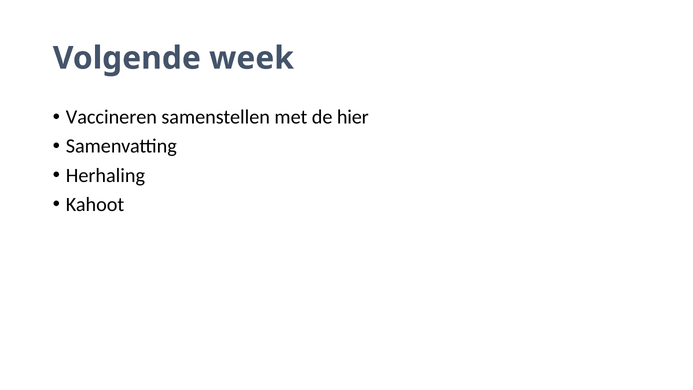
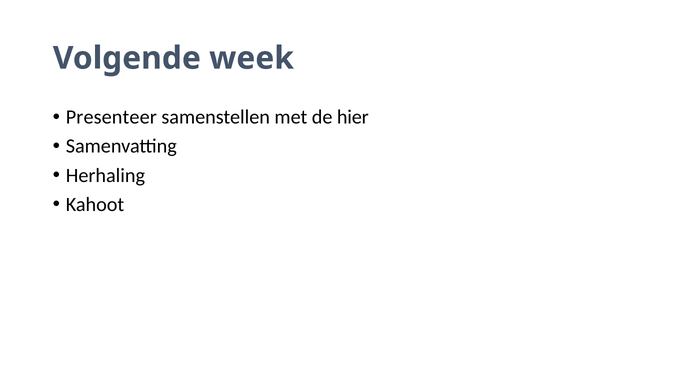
Vaccineren: Vaccineren -> Presenteer
